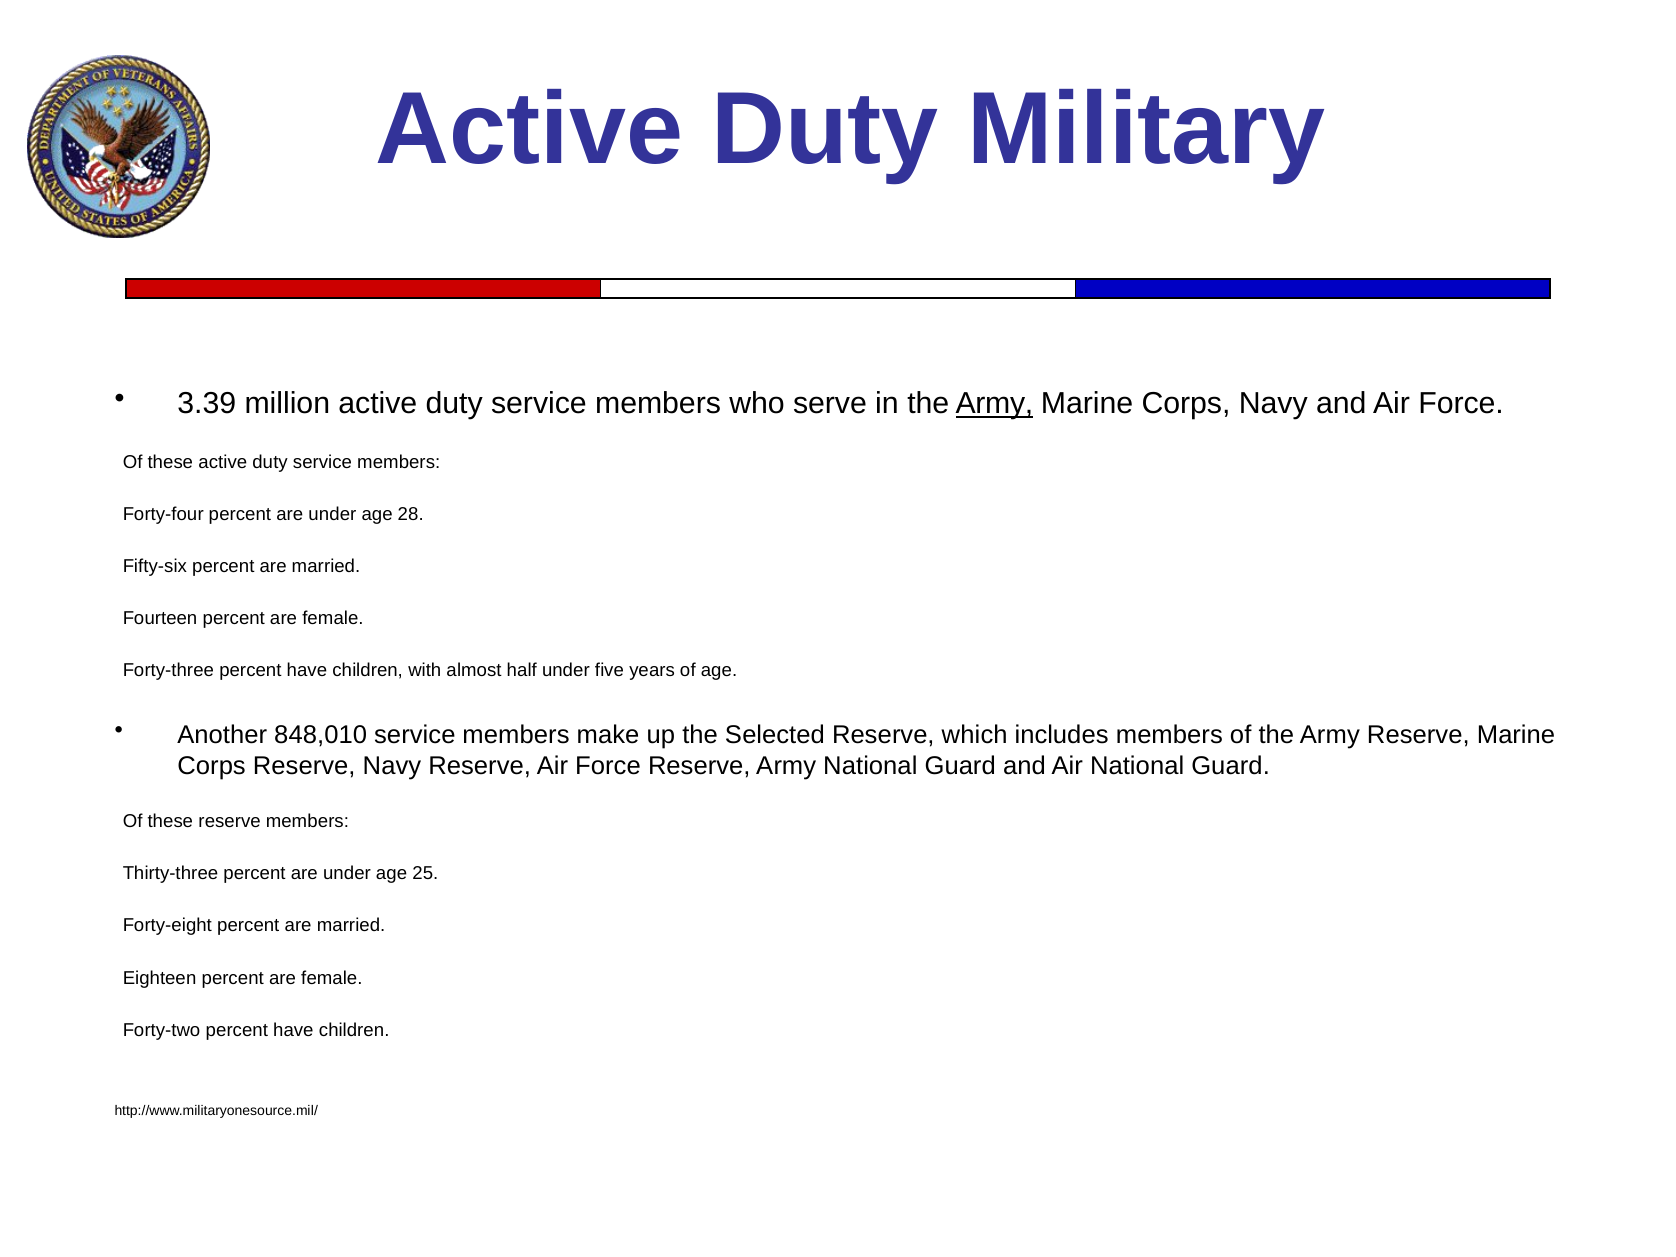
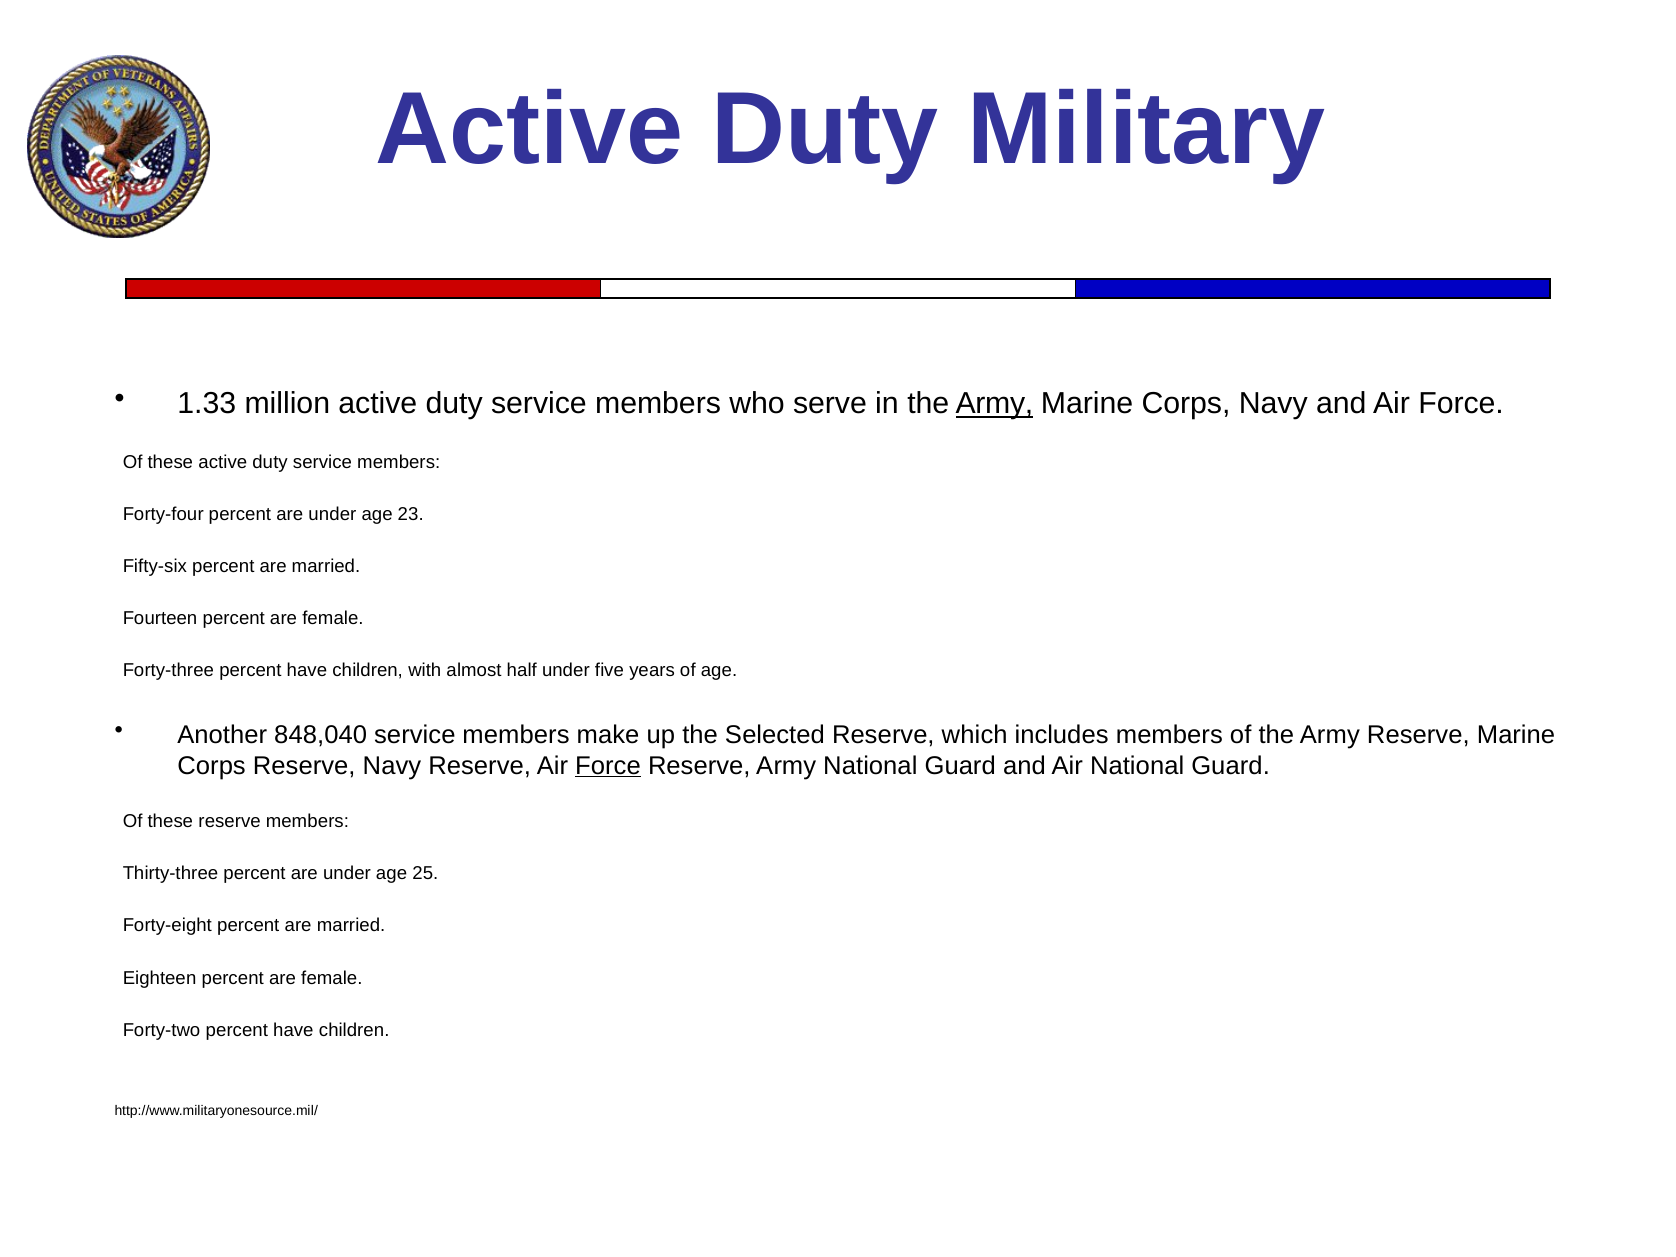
3.39: 3.39 -> 1.33
28: 28 -> 23
848,010: 848,010 -> 848,040
Force at (608, 766) underline: none -> present
